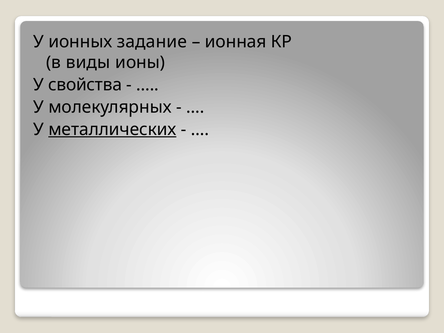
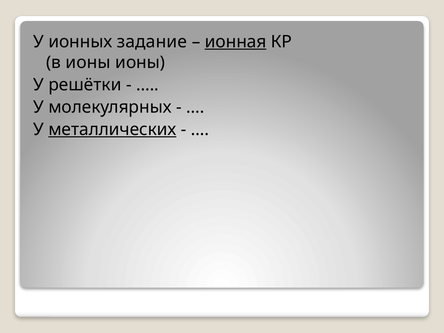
ионная underline: none -> present
в виды: виды -> ионы
свойства: свойства -> решётки
